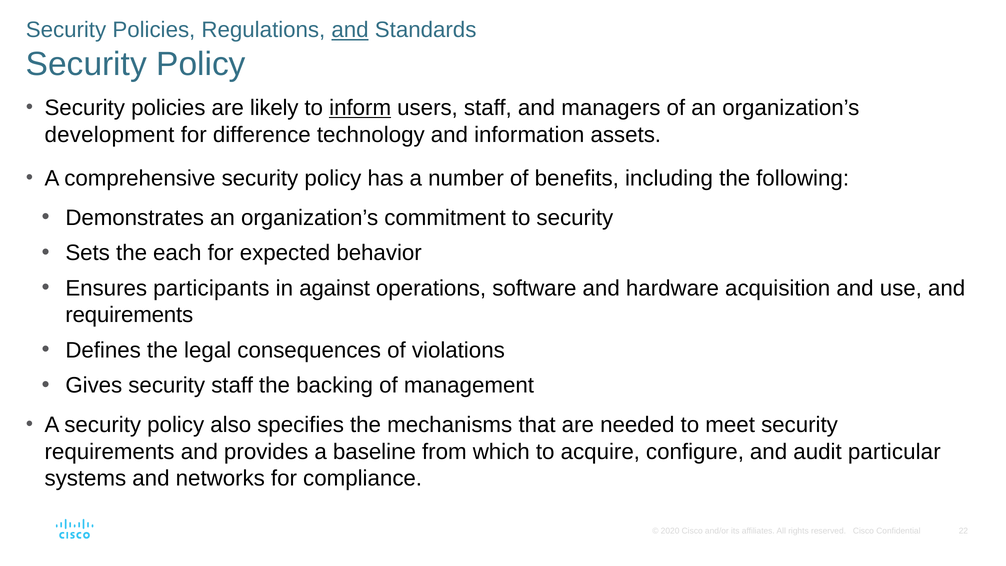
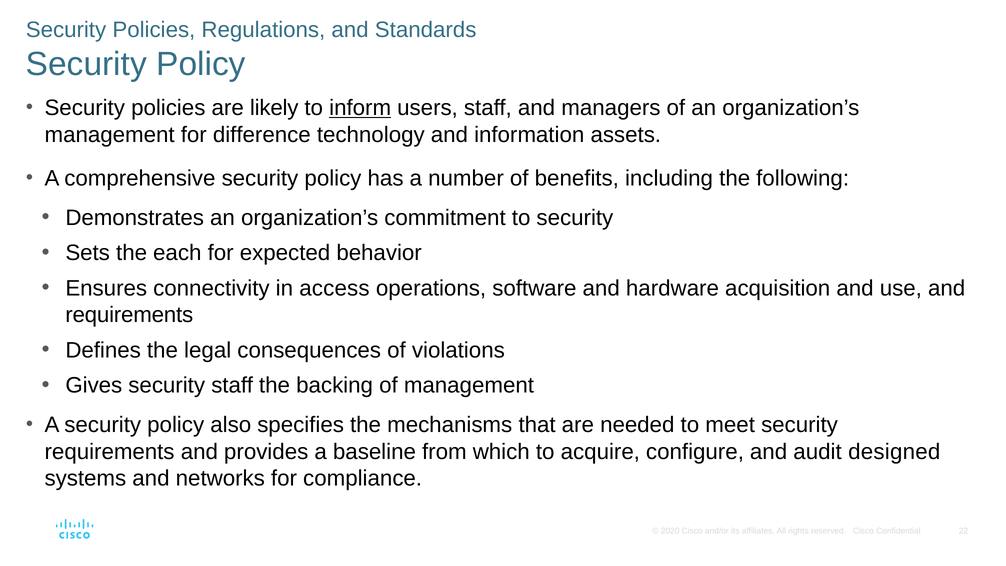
and at (350, 30) underline: present -> none
development at (109, 135): development -> management
participants: participants -> connectivity
against: against -> access
particular: particular -> designed
